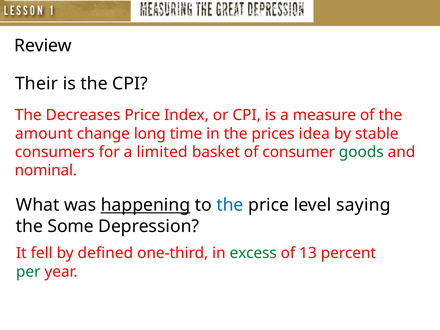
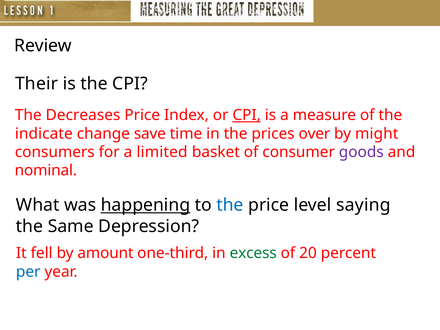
CPI at (247, 115) underline: none -> present
amount: amount -> indicate
long: long -> save
idea: idea -> over
stable: stable -> might
goods colour: green -> purple
Some: Some -> Same
defined: defined -> amount
13: 13 -> 20
per colour: green -> blue
